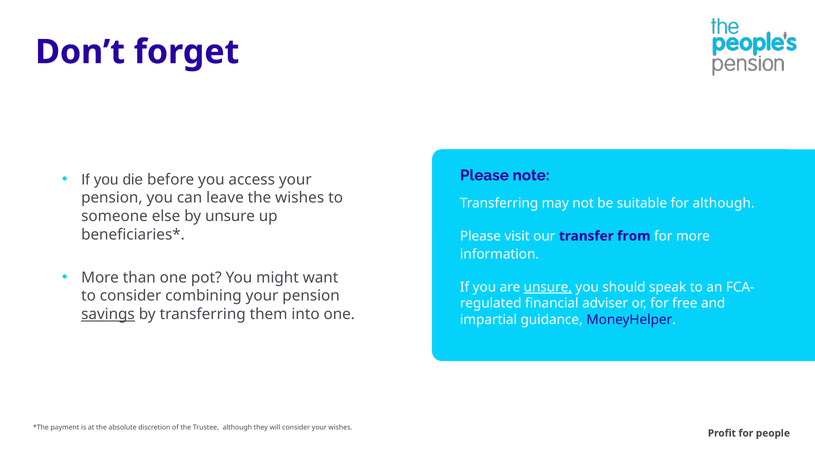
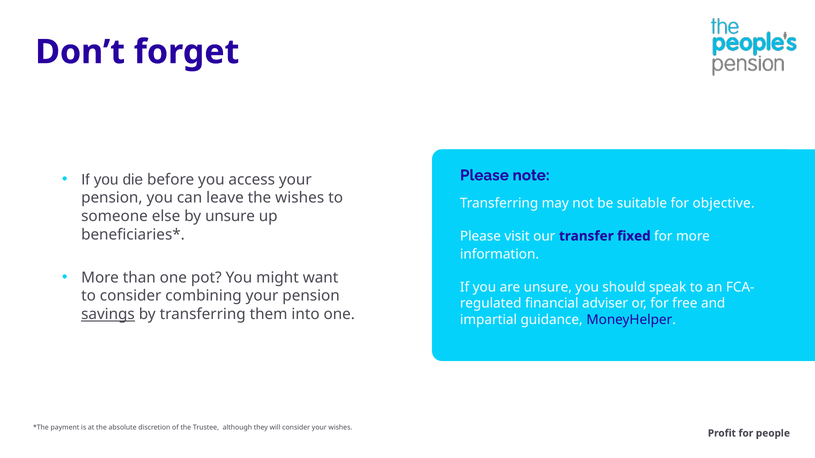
although at (724, 204): although -> objective
from: from -> fixed
unsure at (548, 287) underline: present -> none
